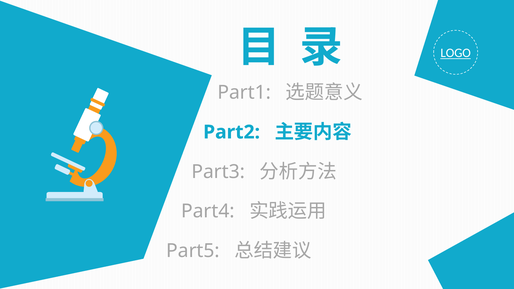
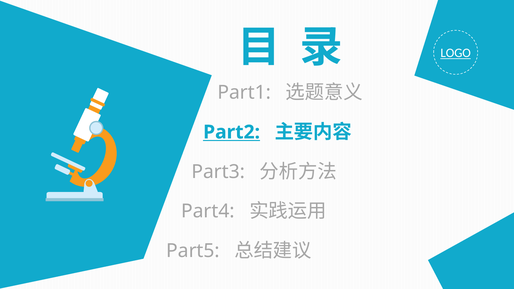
Part2 underline: none -> present
